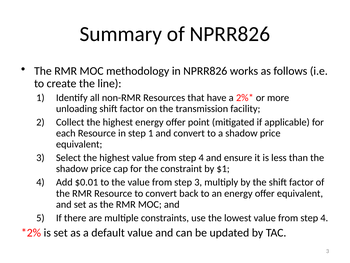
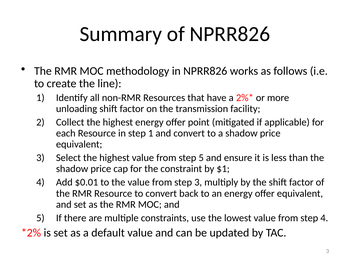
4 at (201, 158): 4 -> 5
